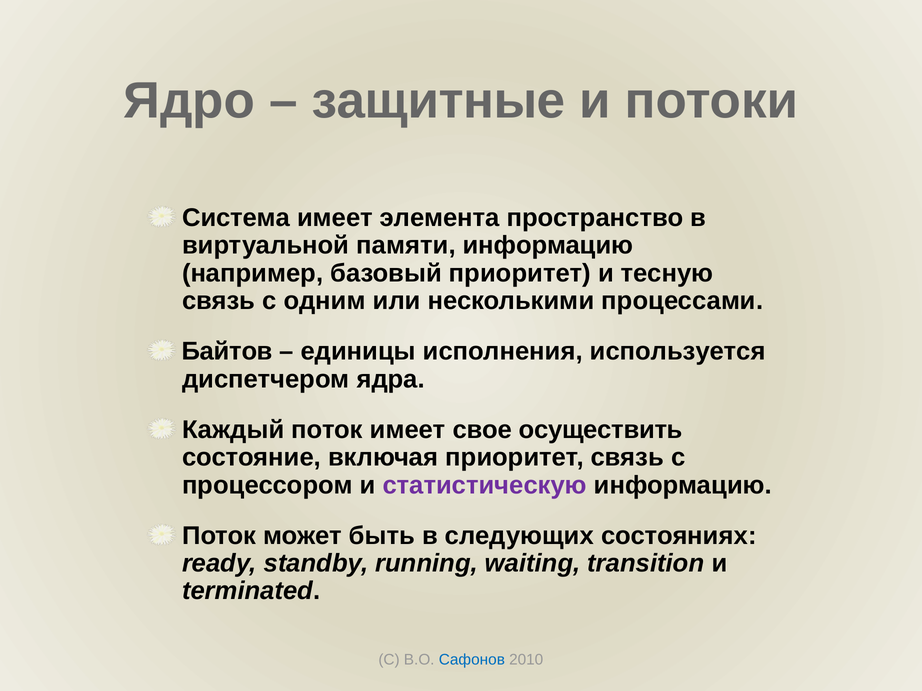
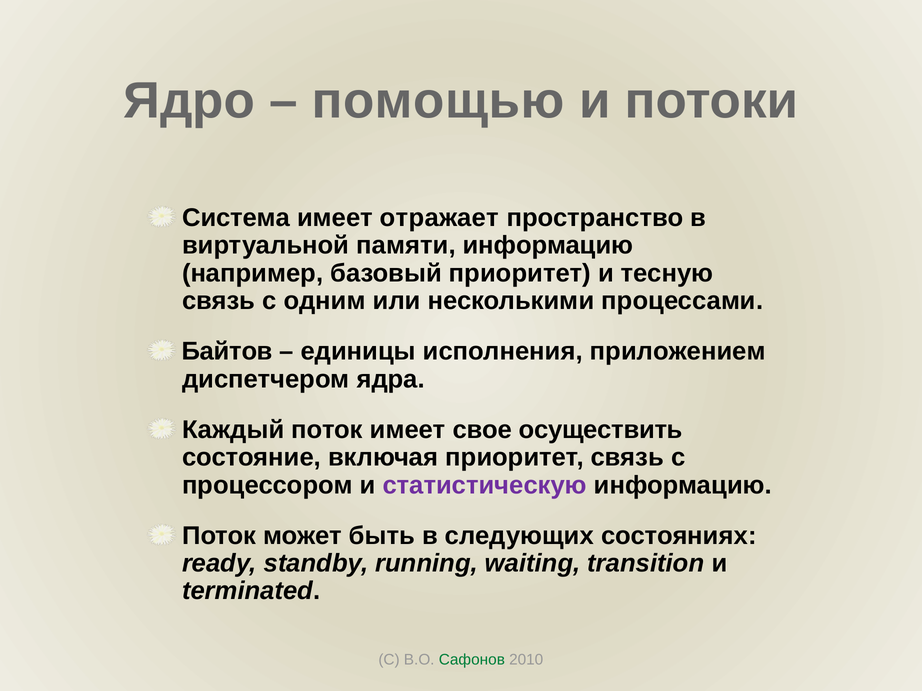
защитные: защитные -> помощью
элемента: элемента -> отражает
используется: используется -> приложением
Сафонов colour: blue -> green
